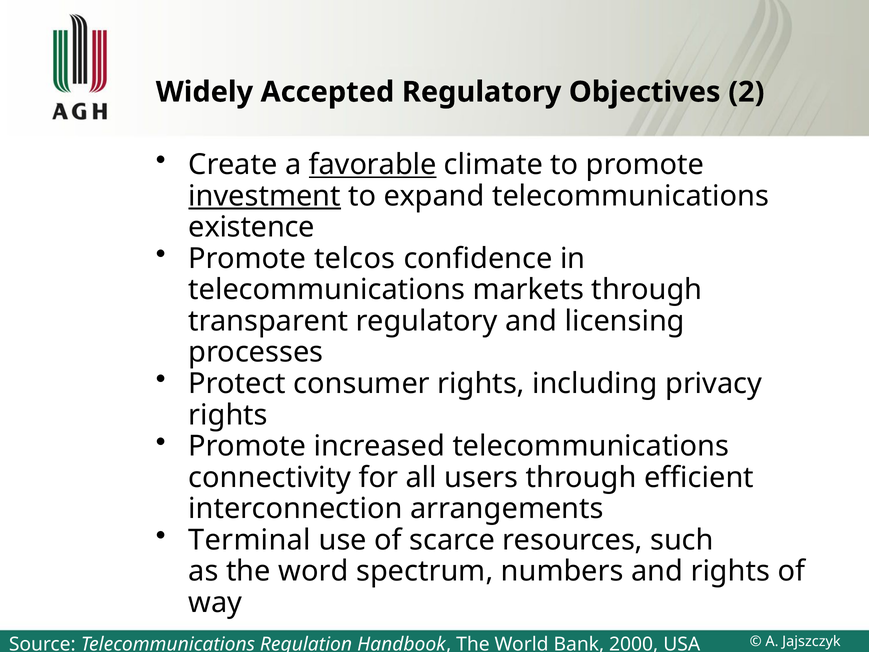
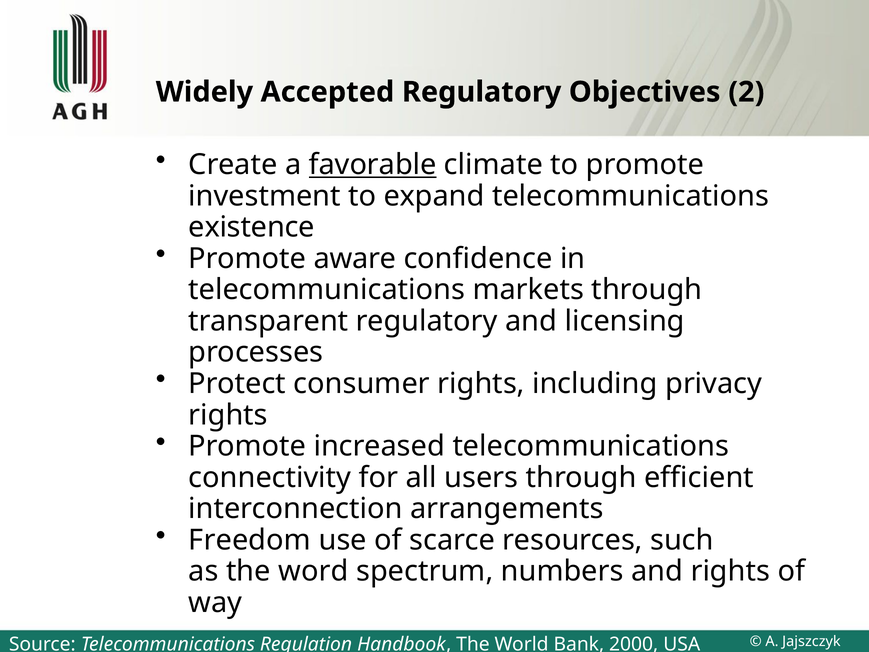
investment underline: present -> none
telcos: telcos -> aware
Terminal: Terminal -> Freedom
